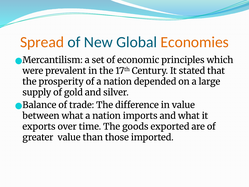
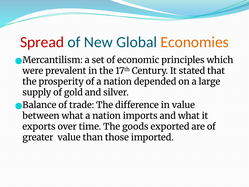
Spread colour: orange -> red
